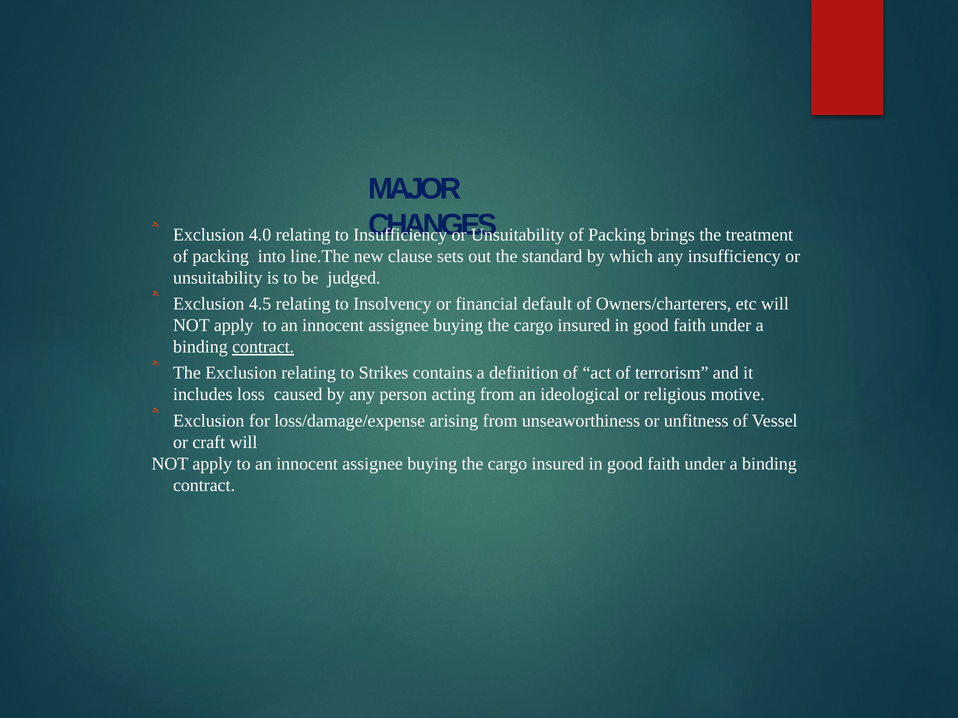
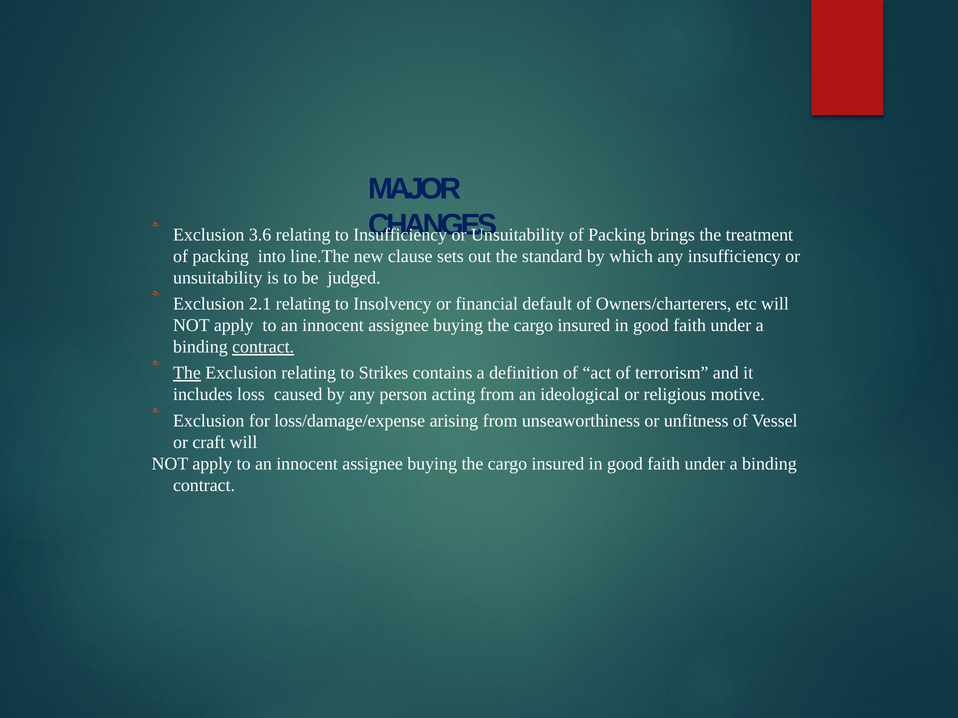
4.0: 4.0 -> 3.6
4.5: 4.5 -> 2.1
The at (187, 373) underline: none -> present
